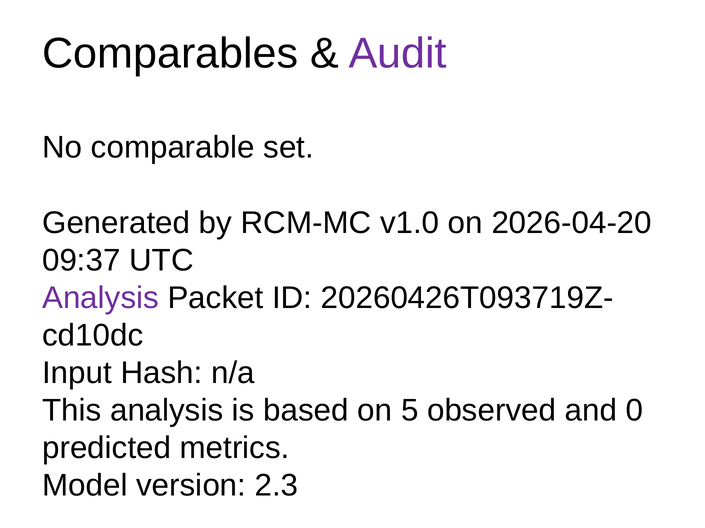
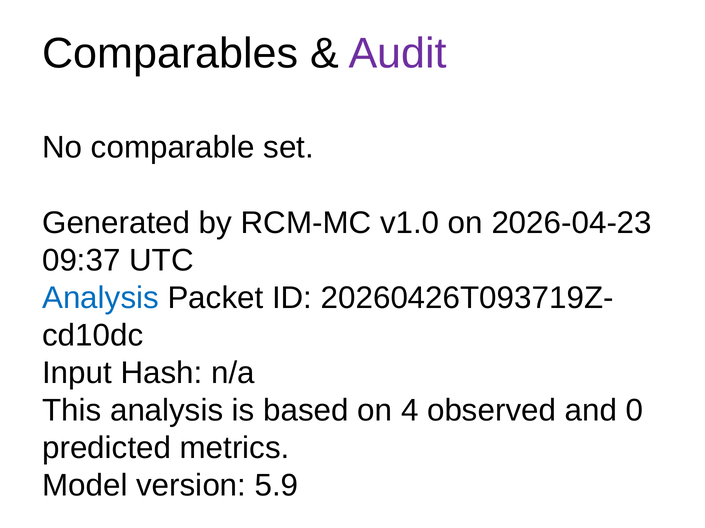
2026-04-20: 2026-04-20 -> 2026-04-23
Analysis at (101, 298) colour: purple -> blue
5: 5 -> 4
2.3: 2.3 -> 5.9
